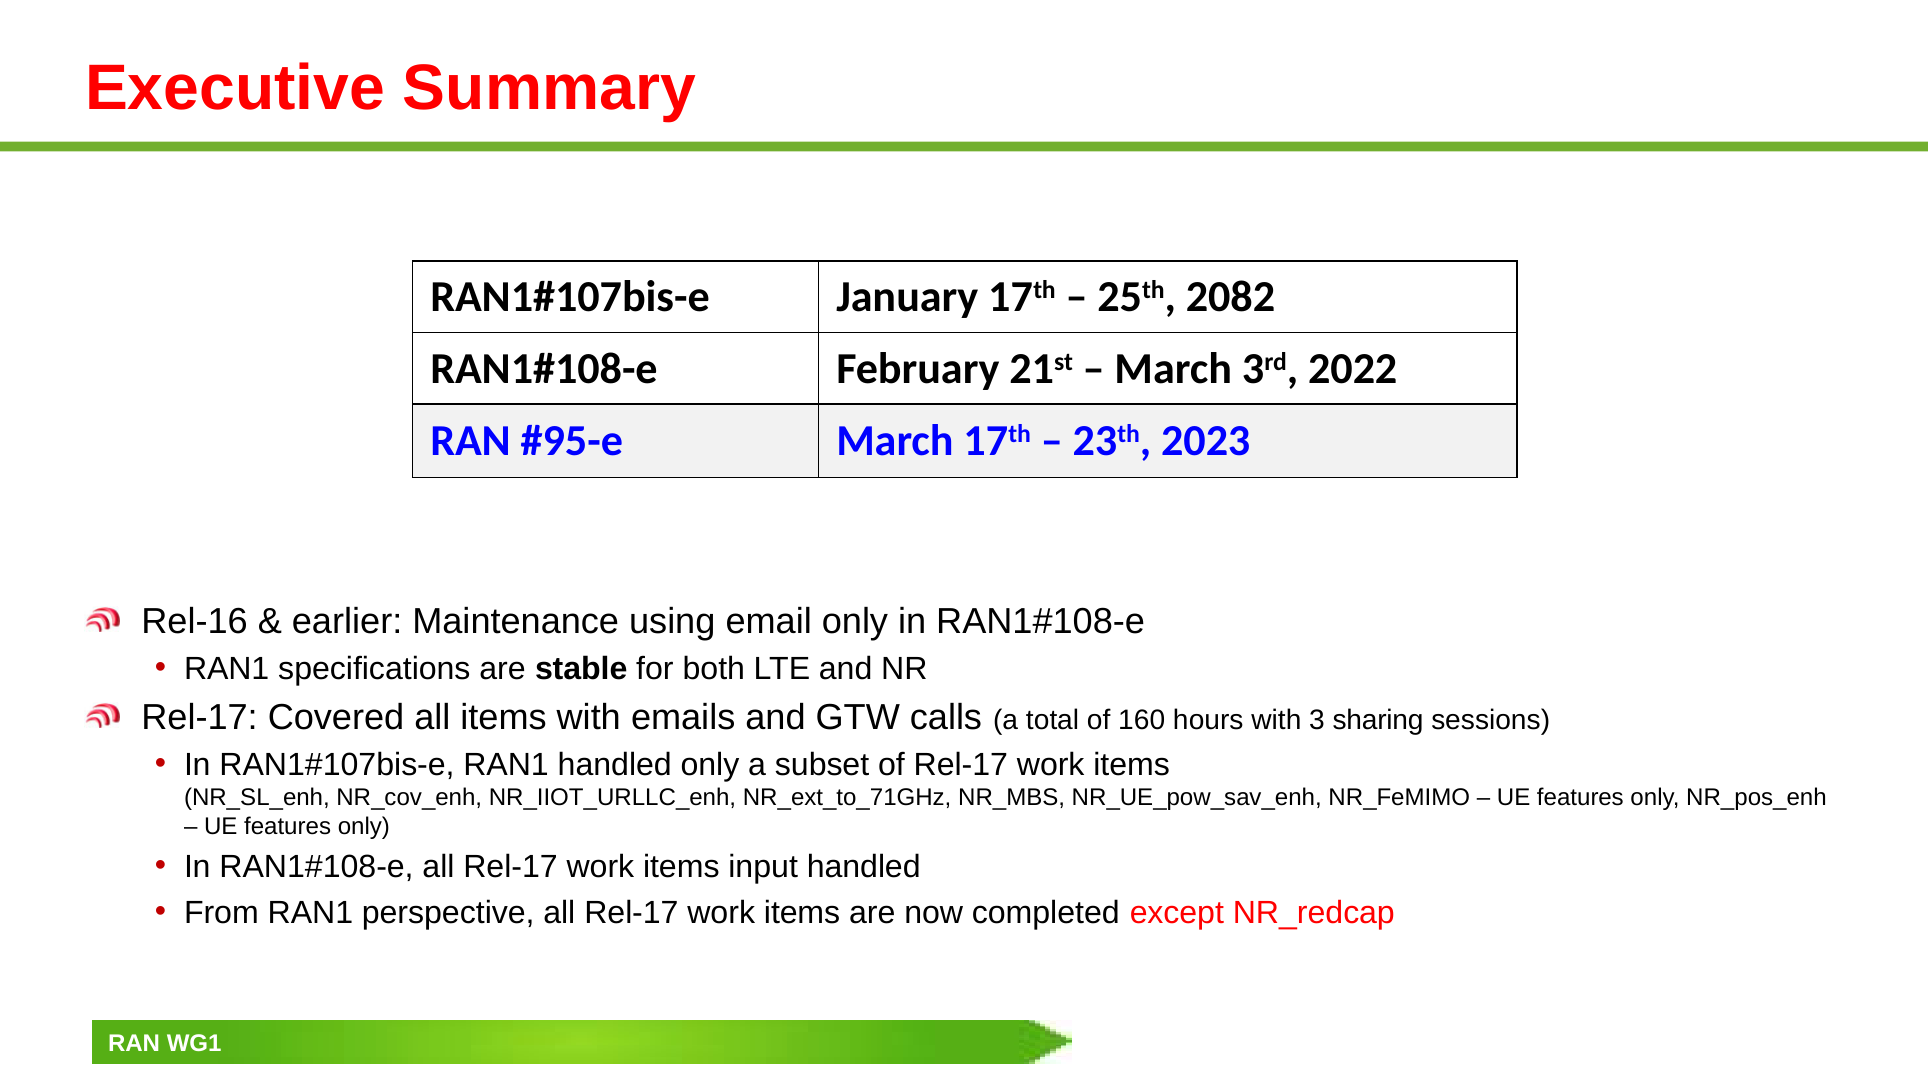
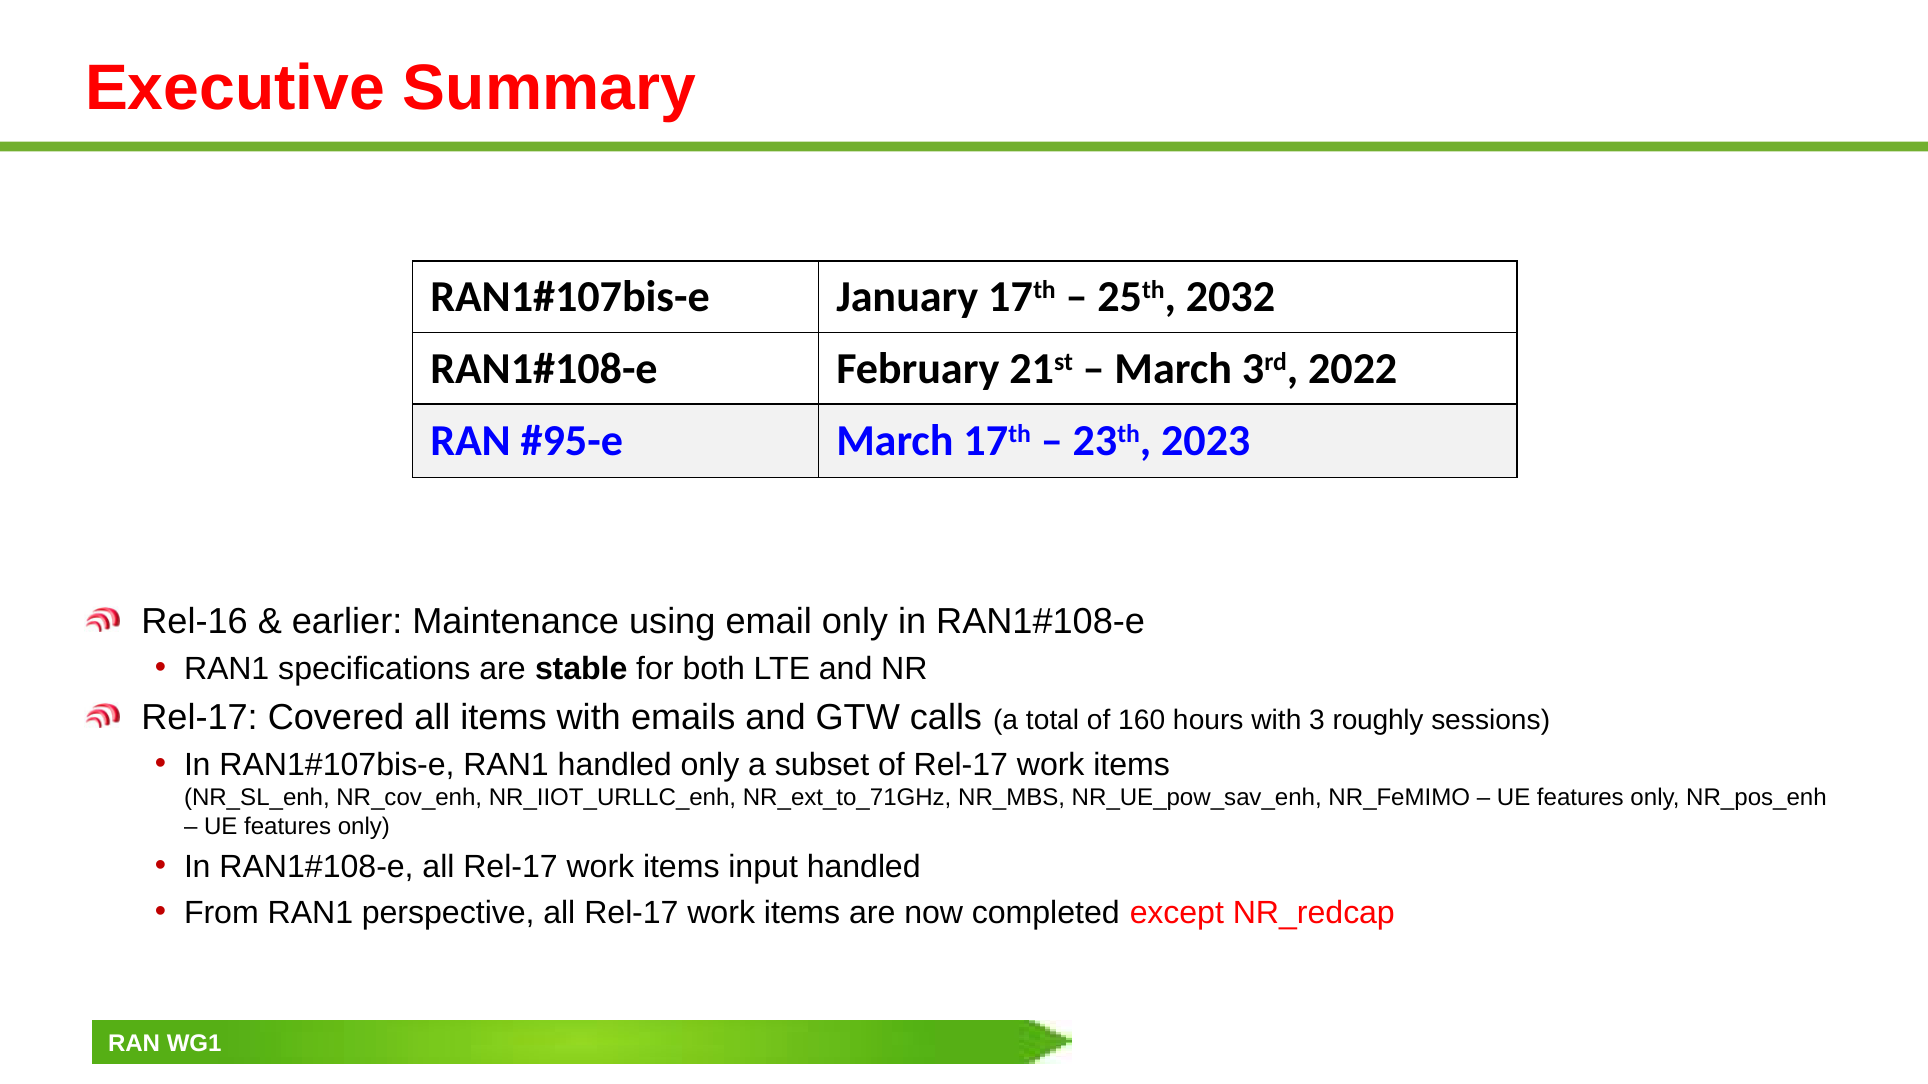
2082: 2082 -> 2032
sharing: sharing -> roughly
